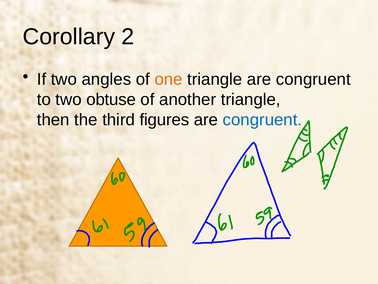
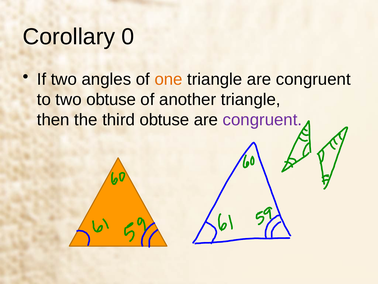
2: 2 -> 0
third figures: figures -> obtuse
congruent at (262, 120) colour: blue -> purple
